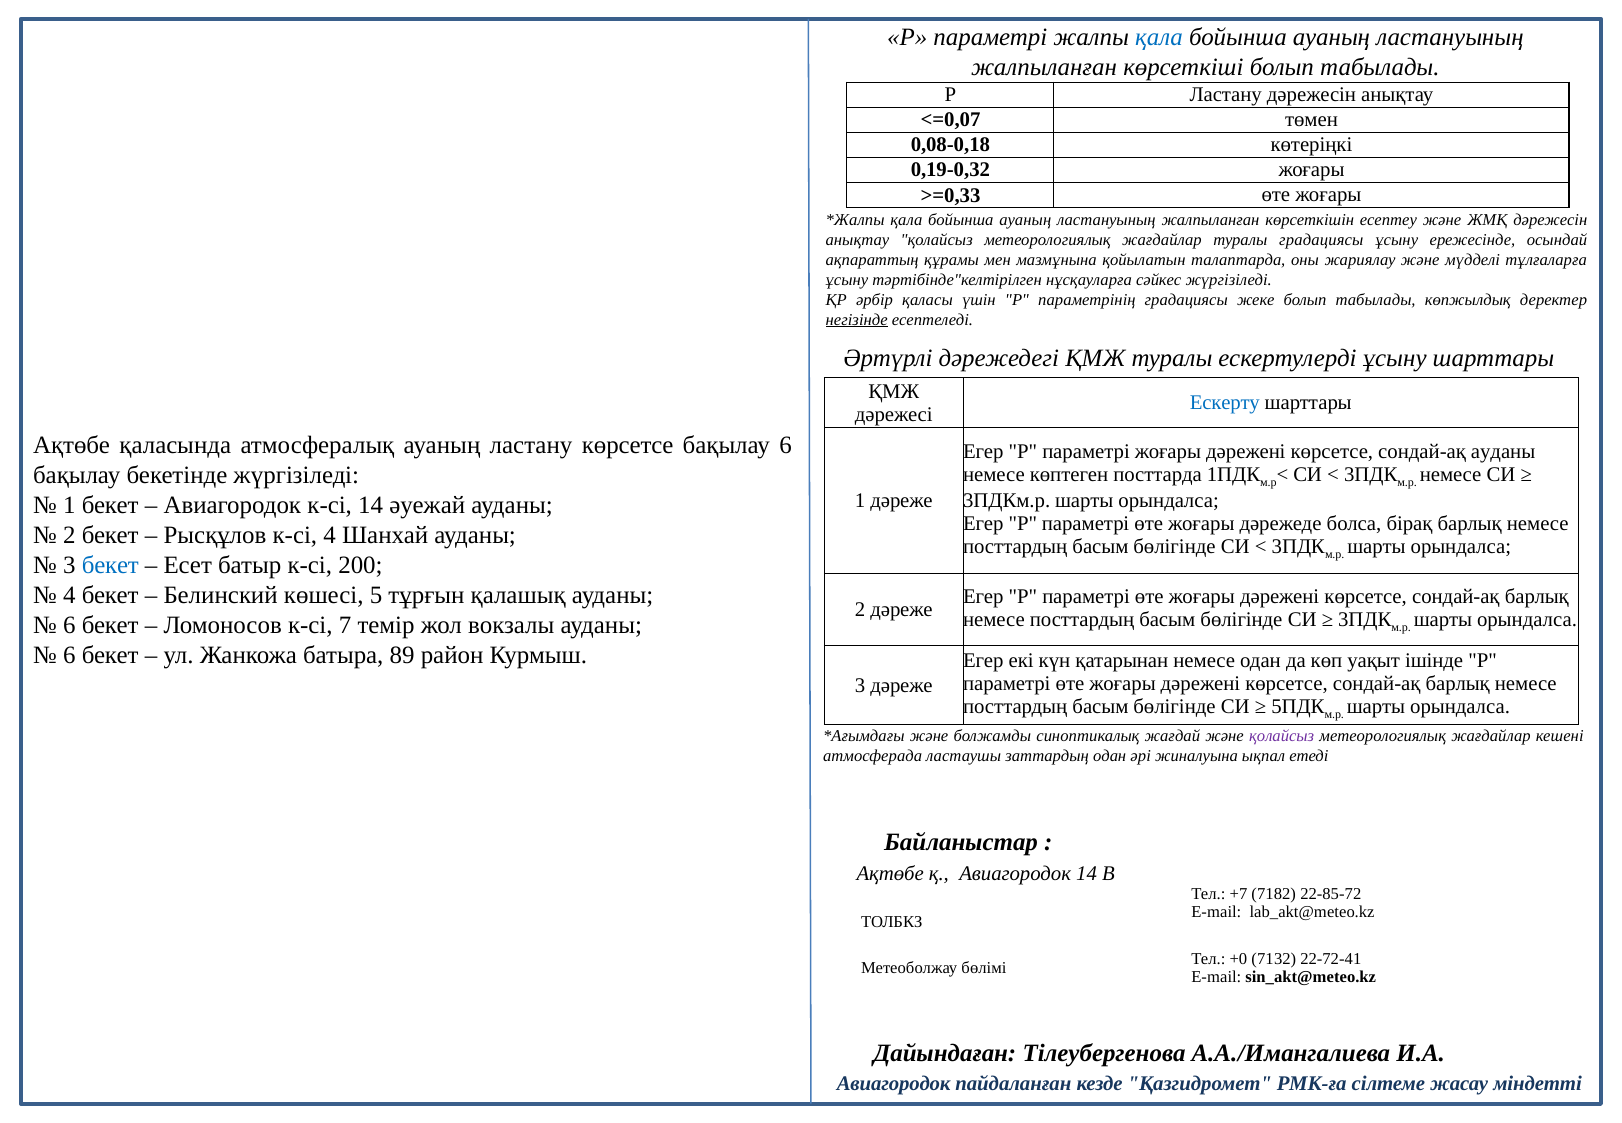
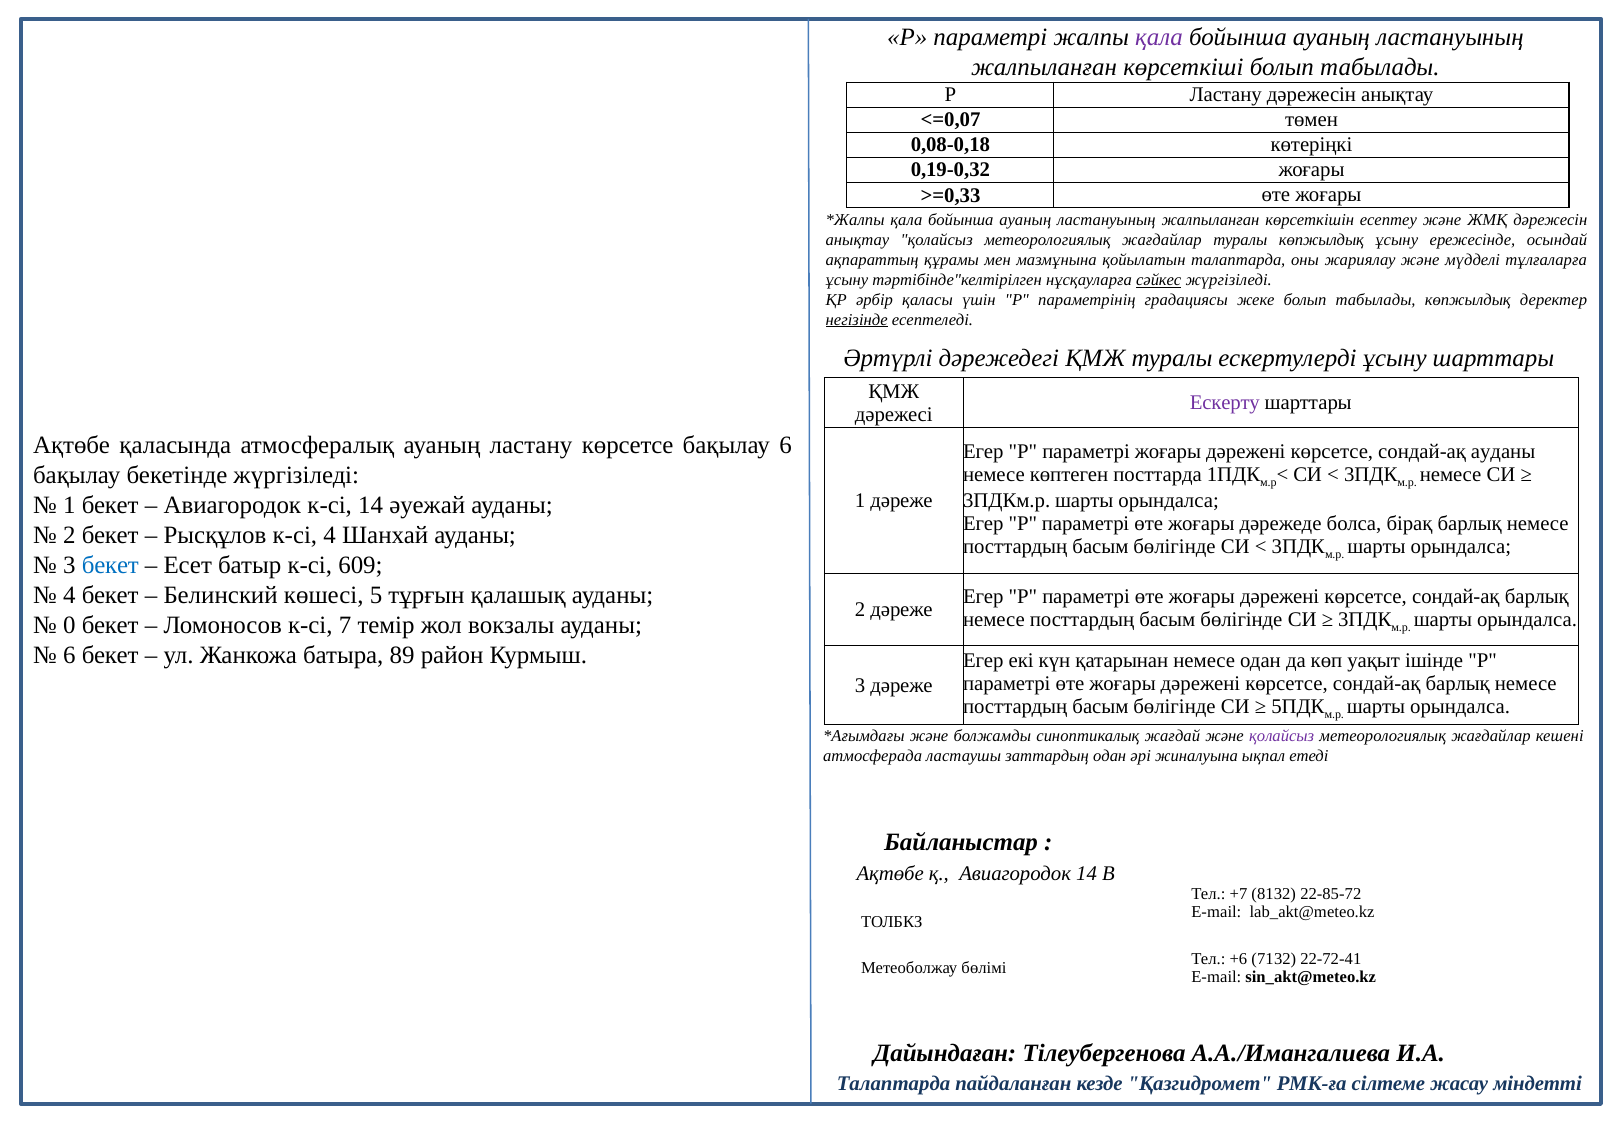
қала at (1159, 37) colour: blue -> purple
туралы градациясы: градациясы -> көпжылдық
сәйкес underline: none -> present
Ескерту colour: blue -> purple
200: 200 -> 609
6 at (69, 625): 6 -> 0
7182: 7182 -> 8132
+0: +0 -> +6
Авиагородок at (894, 1083): Авиагородок -> Талаптарда
